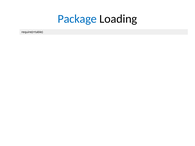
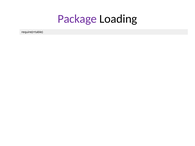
Package colour: blue -> purple
